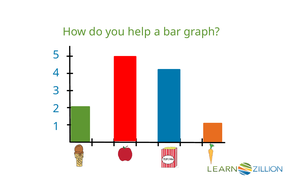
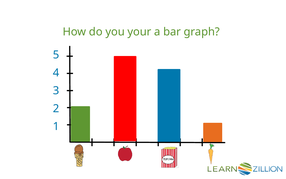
help: help -> your
